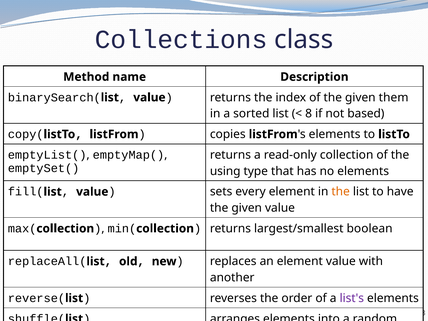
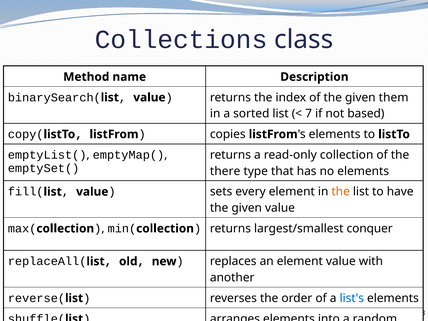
8: 8 -> 7
using: using -> there
boolean: boolean -> conquer
list's colour: purple -> blue
